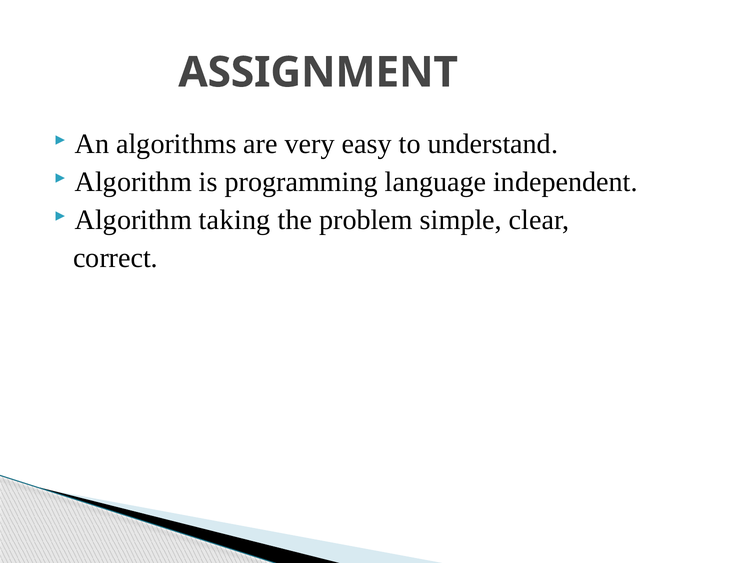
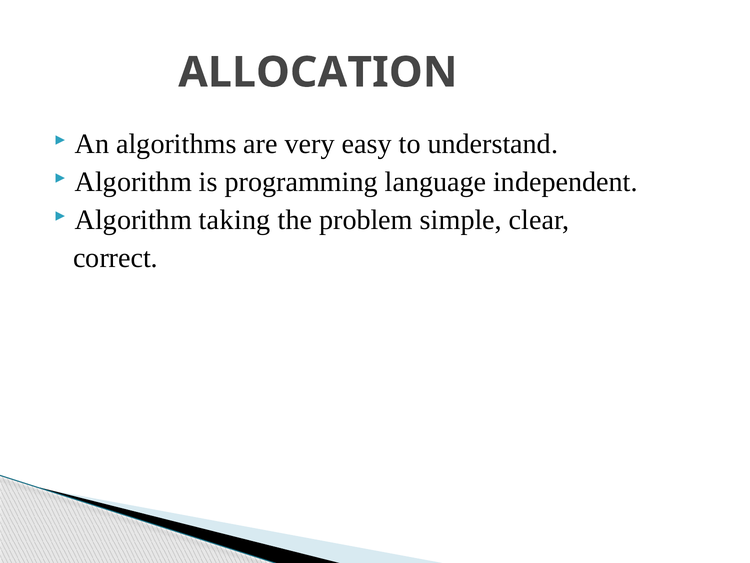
ASSIGNMENT: ASSIGNMENT -> ALLOCATION
